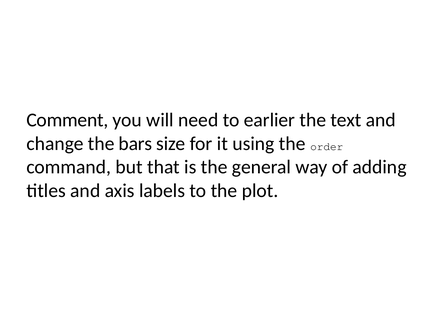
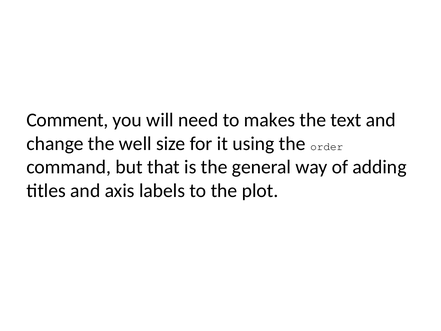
earlier: earlier -> makes
bars: bars -> well
